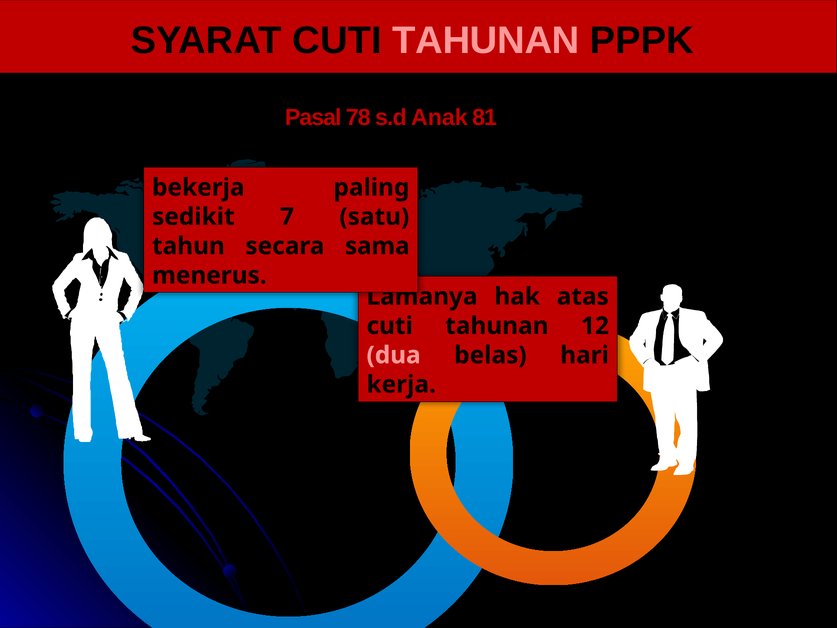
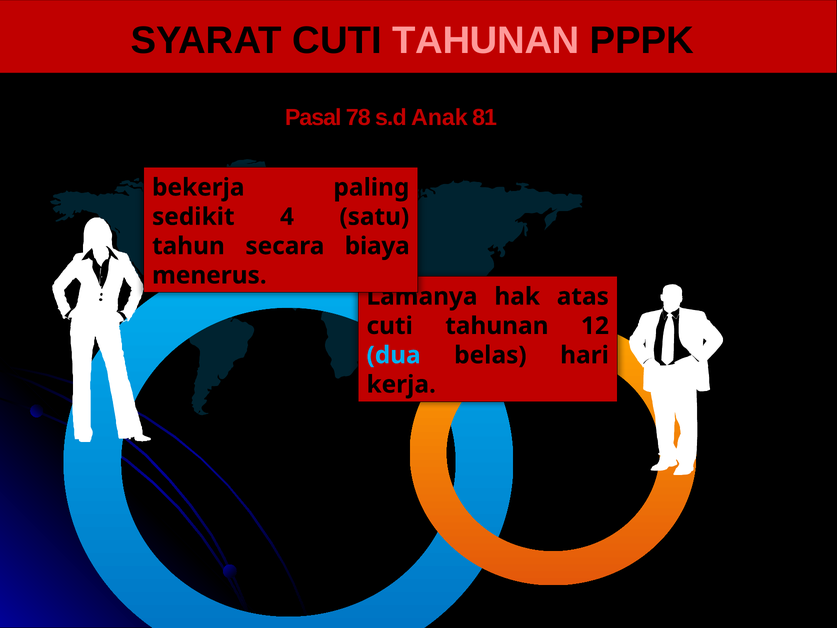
7: 7 -> 4
sama: sama -> biaya
dua colour: pink -> light blue
